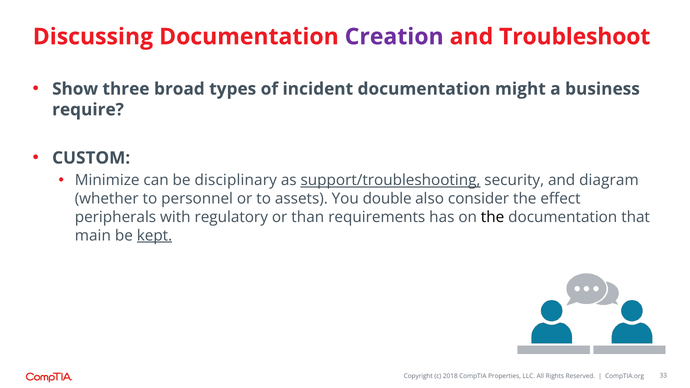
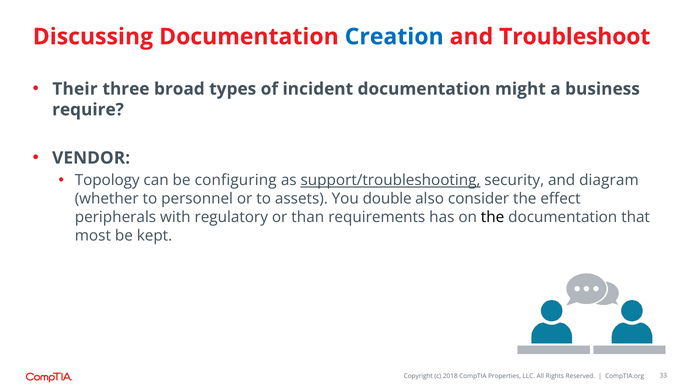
Creation colour: purple -> blue
Show: Show -> Their
CUSTOM: CUSTOM -> VENDOR
Minimize: Minimize -> Topology
disciplinary: disciplinary -> configuring
main: main -> most
kept underline: present -> none
